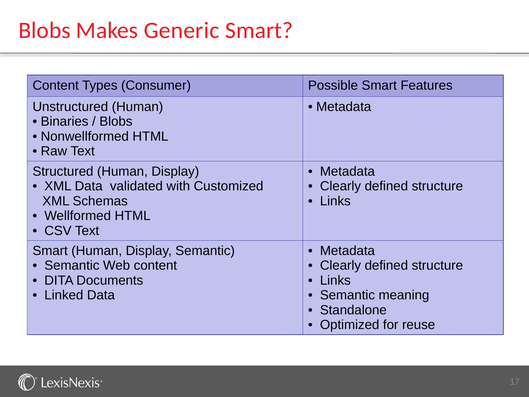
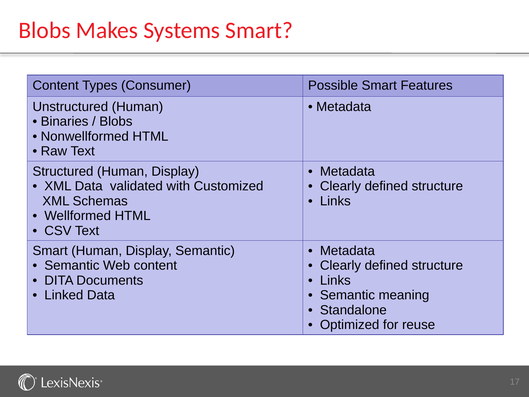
Generic: Generic -> Systems
